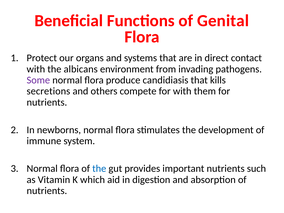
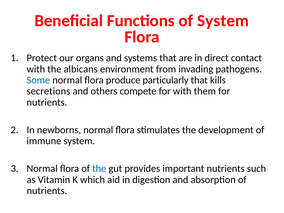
of Genital: Genital -> System
Some colour: purple -> blue
candidiasis: candidiasis -> particularly
